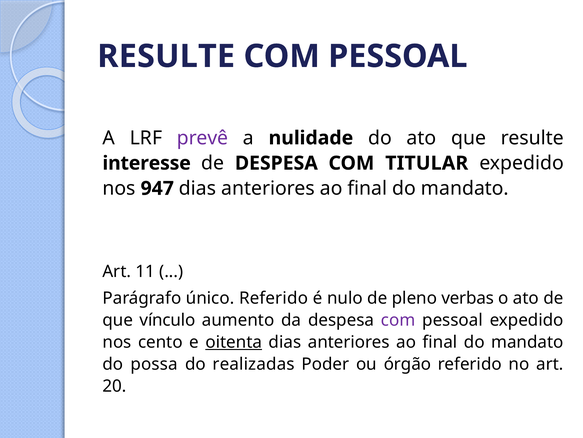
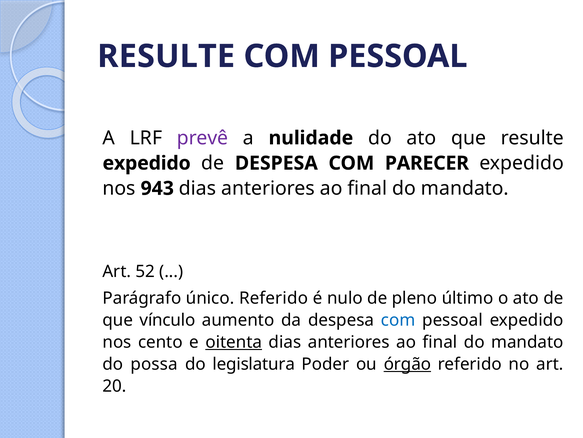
interesse at (147, 163): interesse -> expedido
TITULAR: TITULAR -> PARECER
947: 947 -> 943
11: 11 -> 52
verbas: verbas -> último
com at (398, 320) colour: purple -> blue
realizadas: realizadas -> legislatura
órgão underline: none -> present
